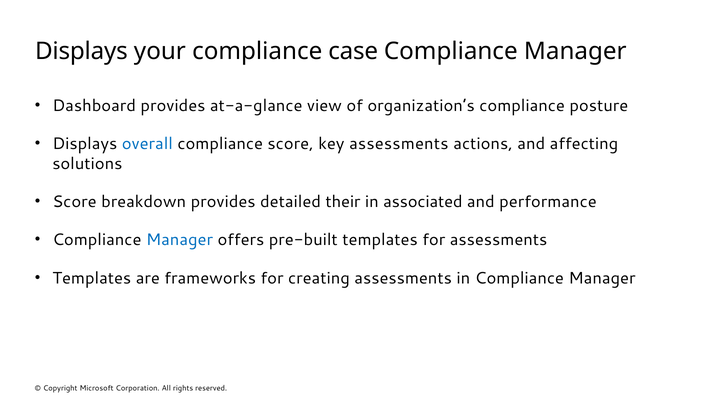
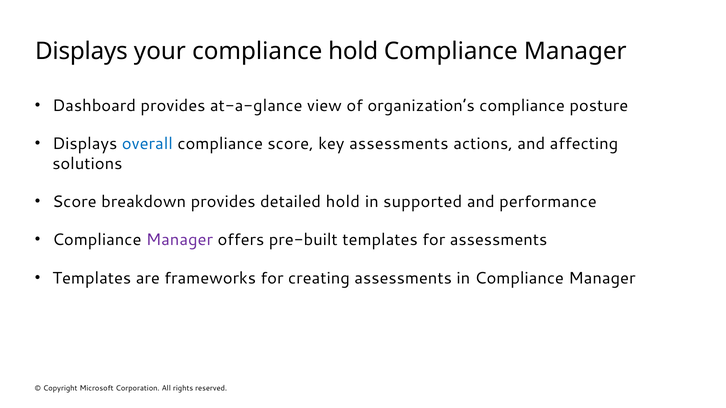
compliance case: case -> hold
detailed their: their -> hold
associated: associated -> supported
Manager at (179, 240) colour: blue -> purple
